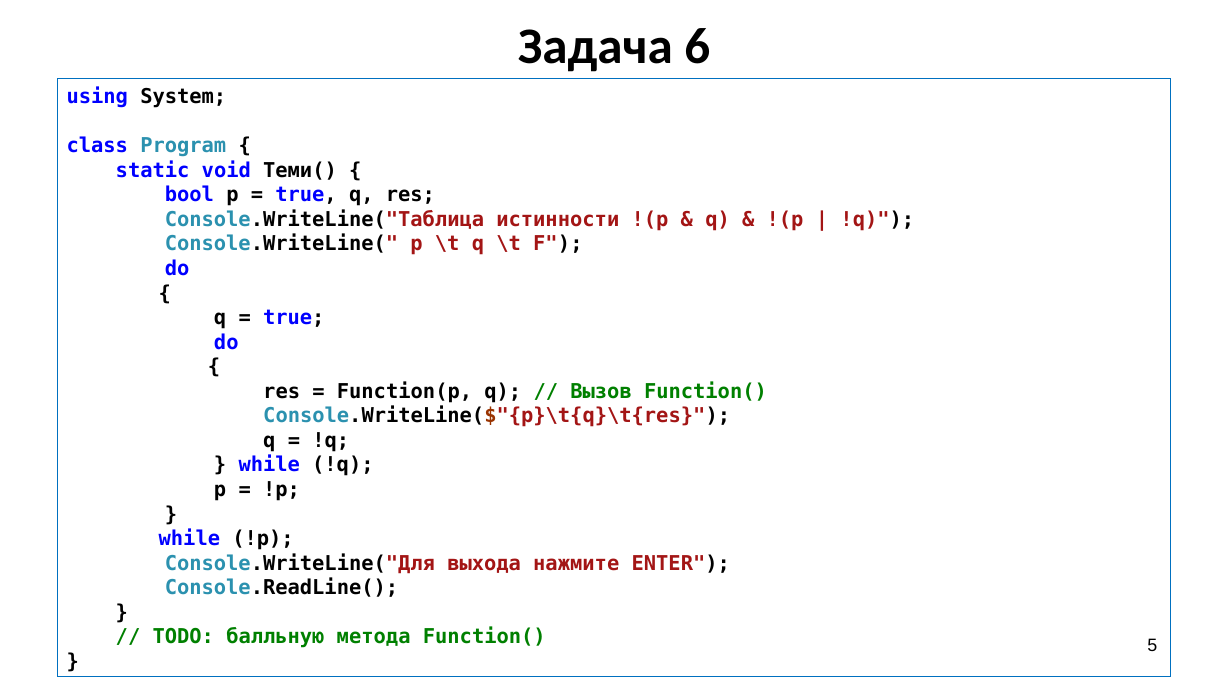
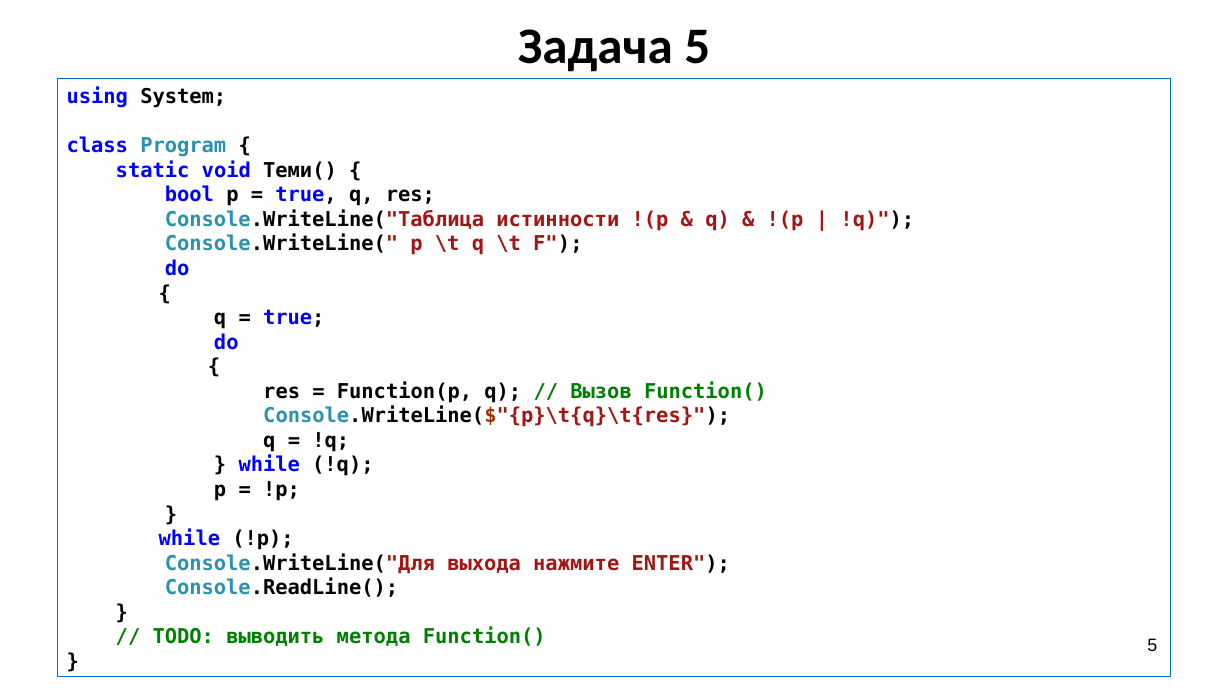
Задача 6: 6 -> 5
балльную: балльную -> выводить
